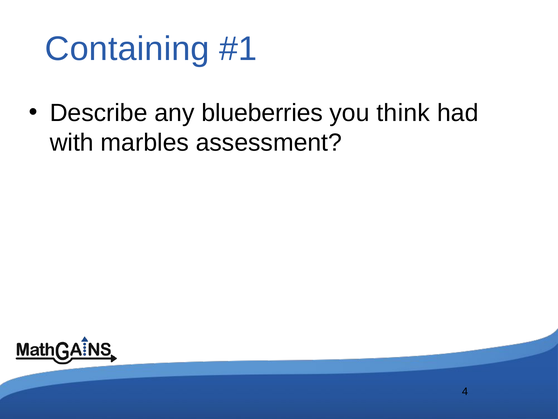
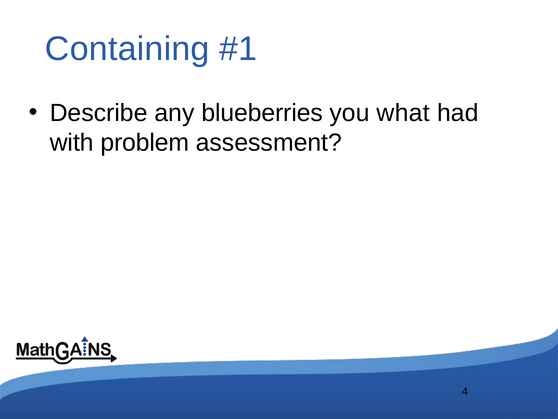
think: think -> what
marbles: marbles -> problem
